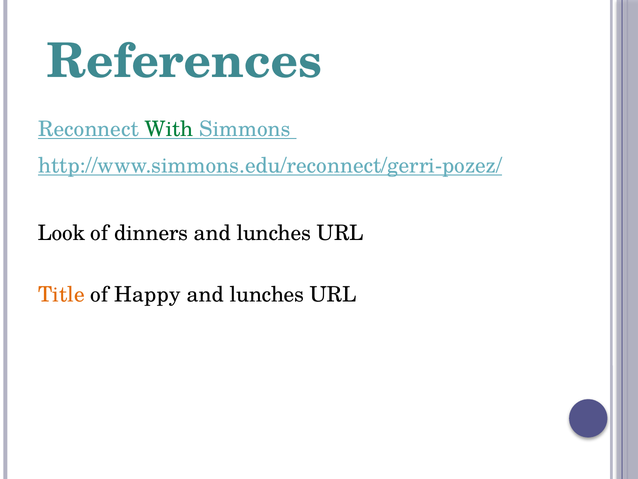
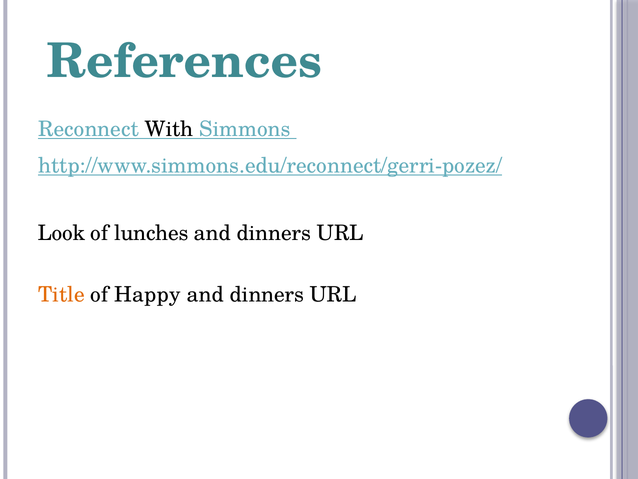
With colour: green -> black
dinners: dinners -> lunches
lunches at (274, 233): lunches -> dinners
lunches at (267, 295): lunches -> dinners
